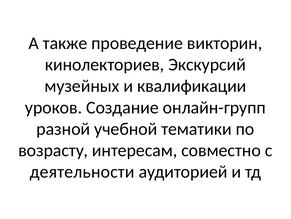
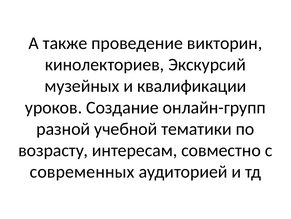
деятельности: деятельности -> современных
